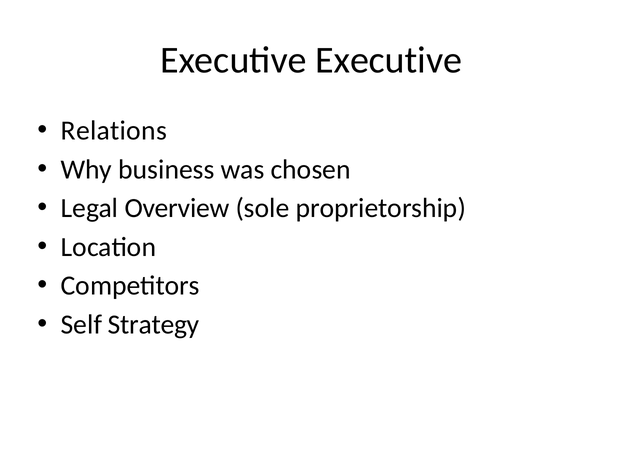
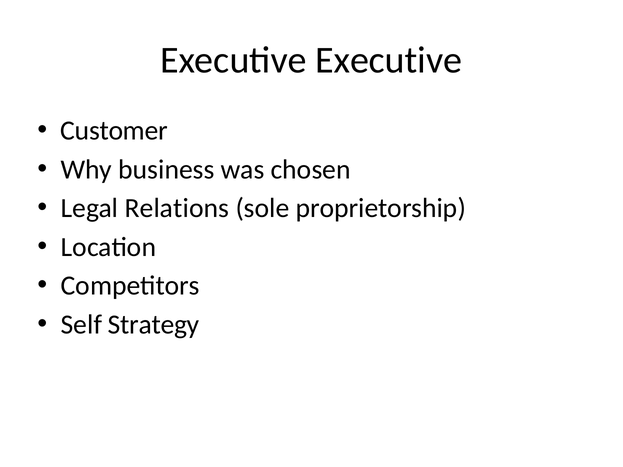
Relations: Relations -> Customer
Overview: Overview -> Relations
